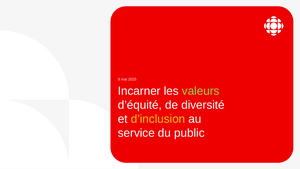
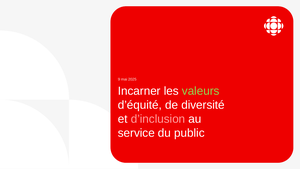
d’inclusion colour: yellow -> pink
